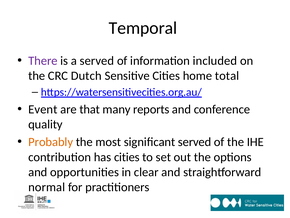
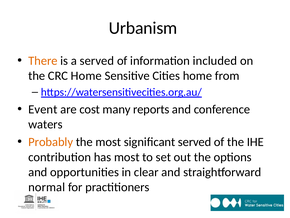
Temporal: Temporal -> Urbanism
There colour: purple -> orange
CRC Dutch: Dutch -> Home
total: total -> from
that: that -> cost
quality: quality -> waters
has cities: cities -> most
